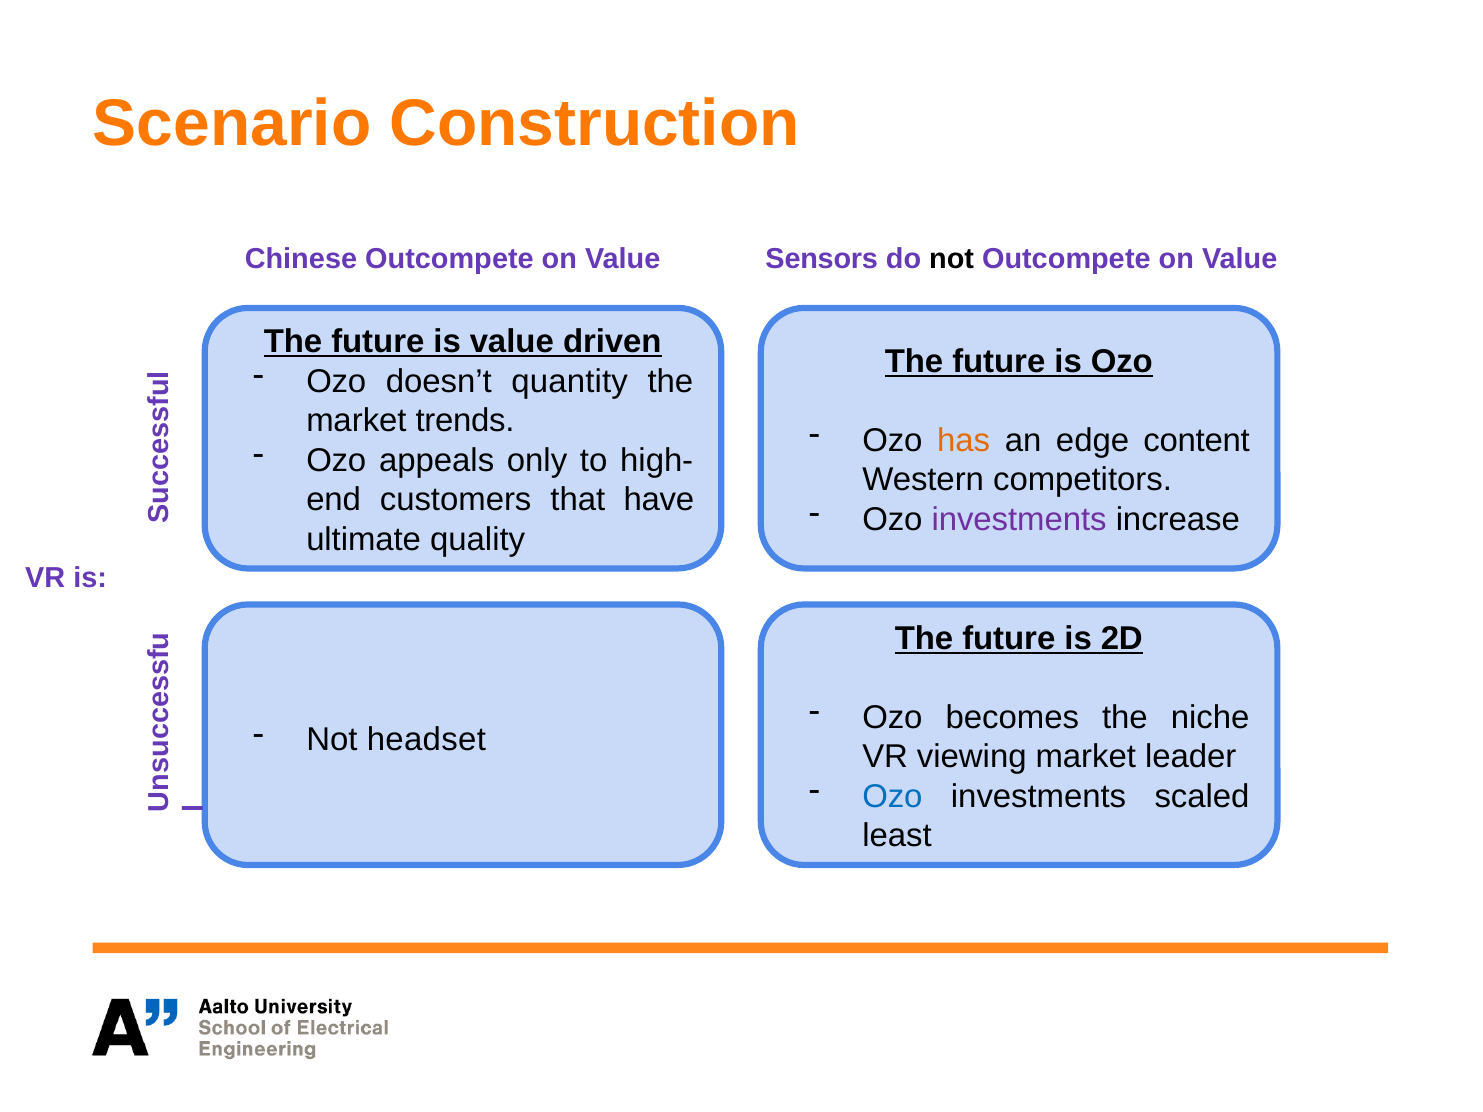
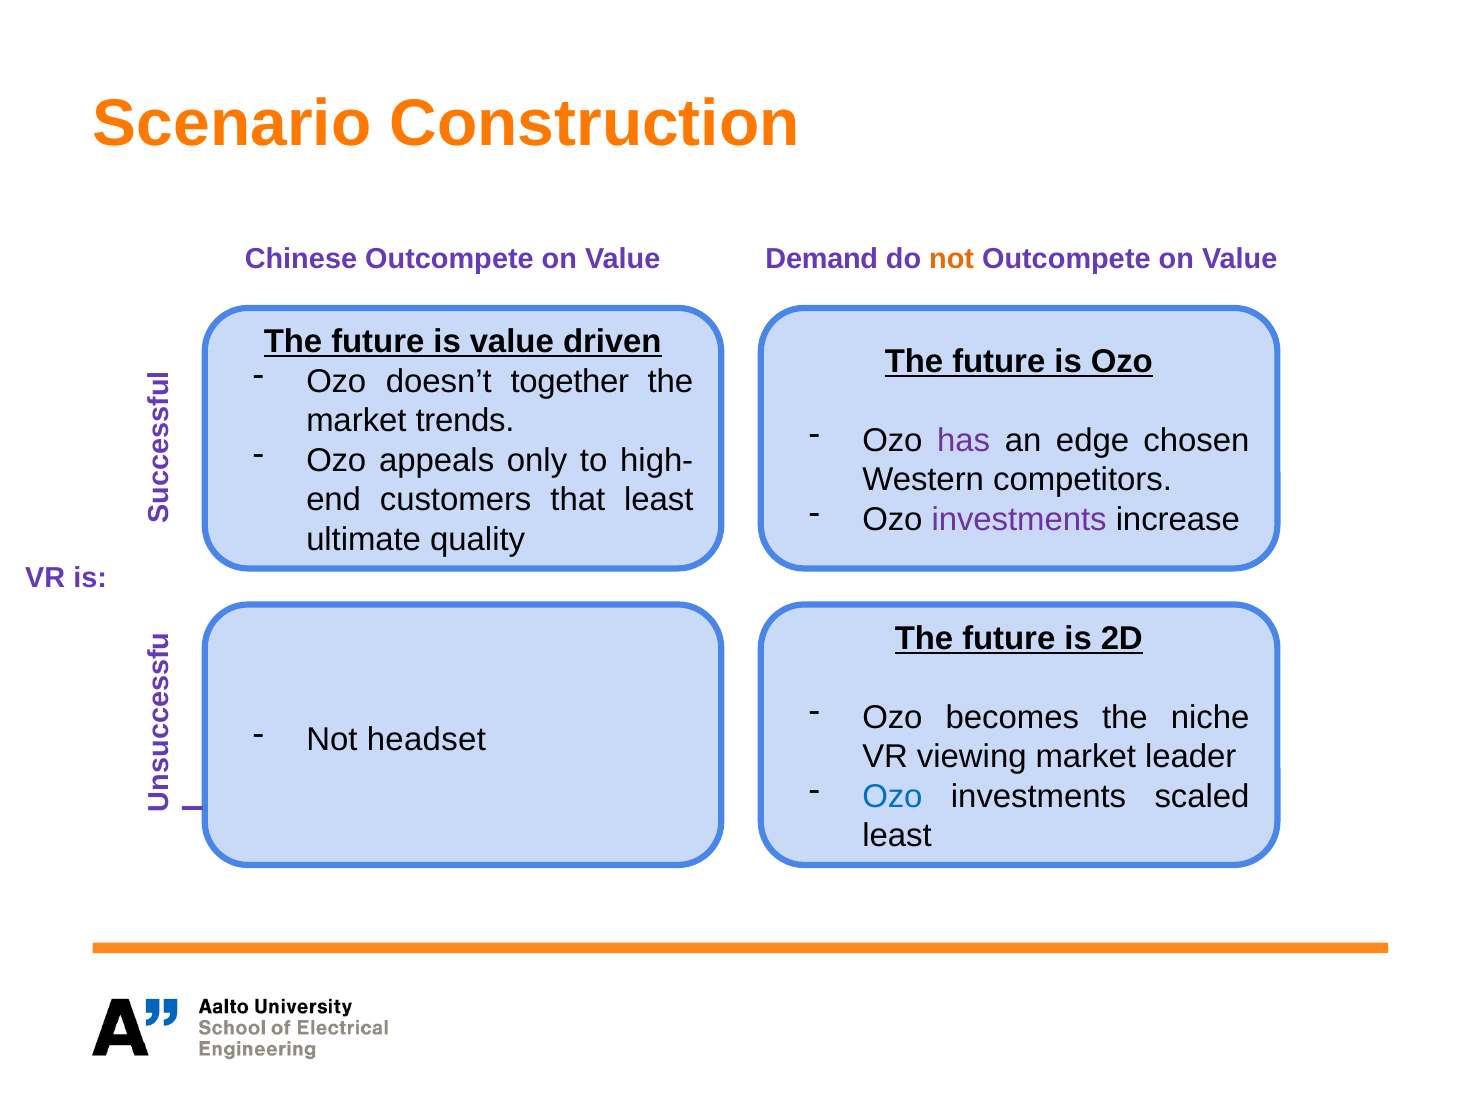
Sensors: Sensors -> Demand
not at (952, 259) colour: black -> orange
quantity: quantity -> together
has colour: orange -> purple
content: content -> chosen
that have: have -> least
